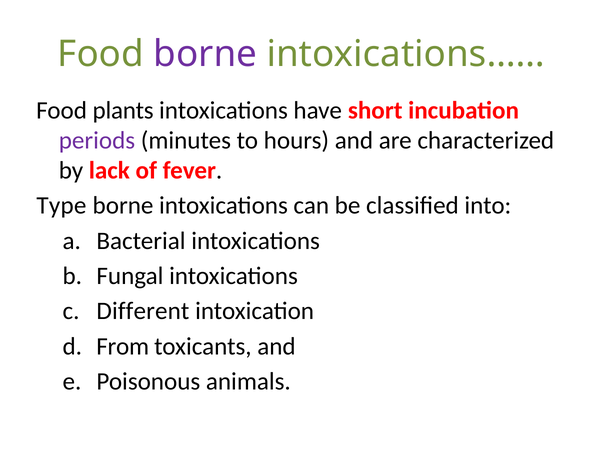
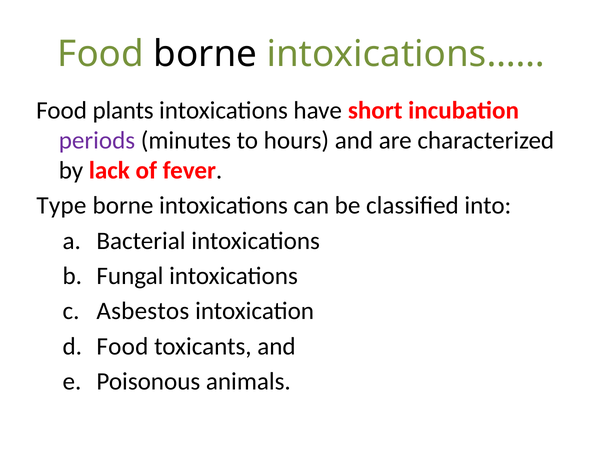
borne at (205, 54) colour: purple -> black
Different: Different -> Asbestos
From at (123, 347): From -> Food
